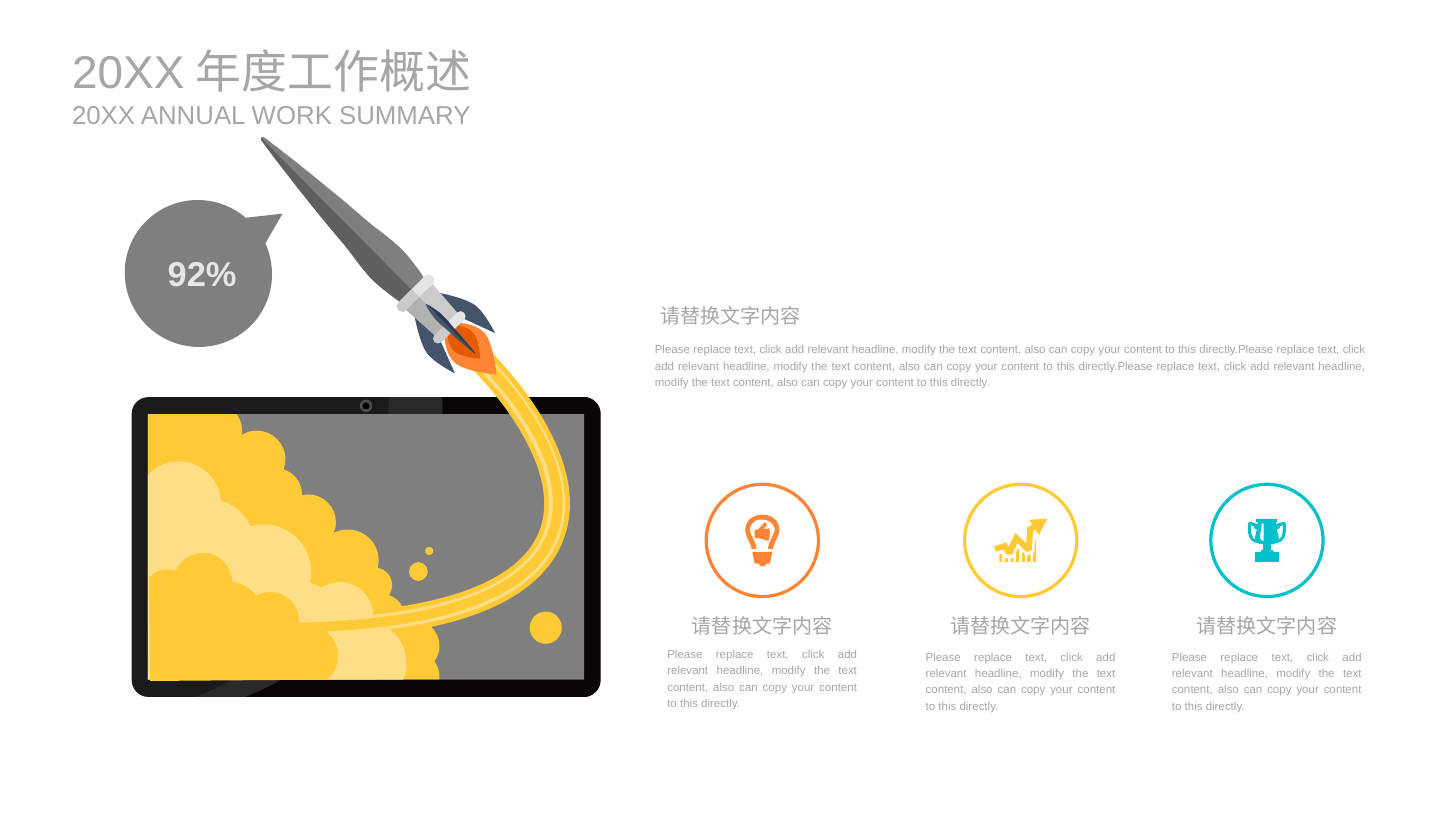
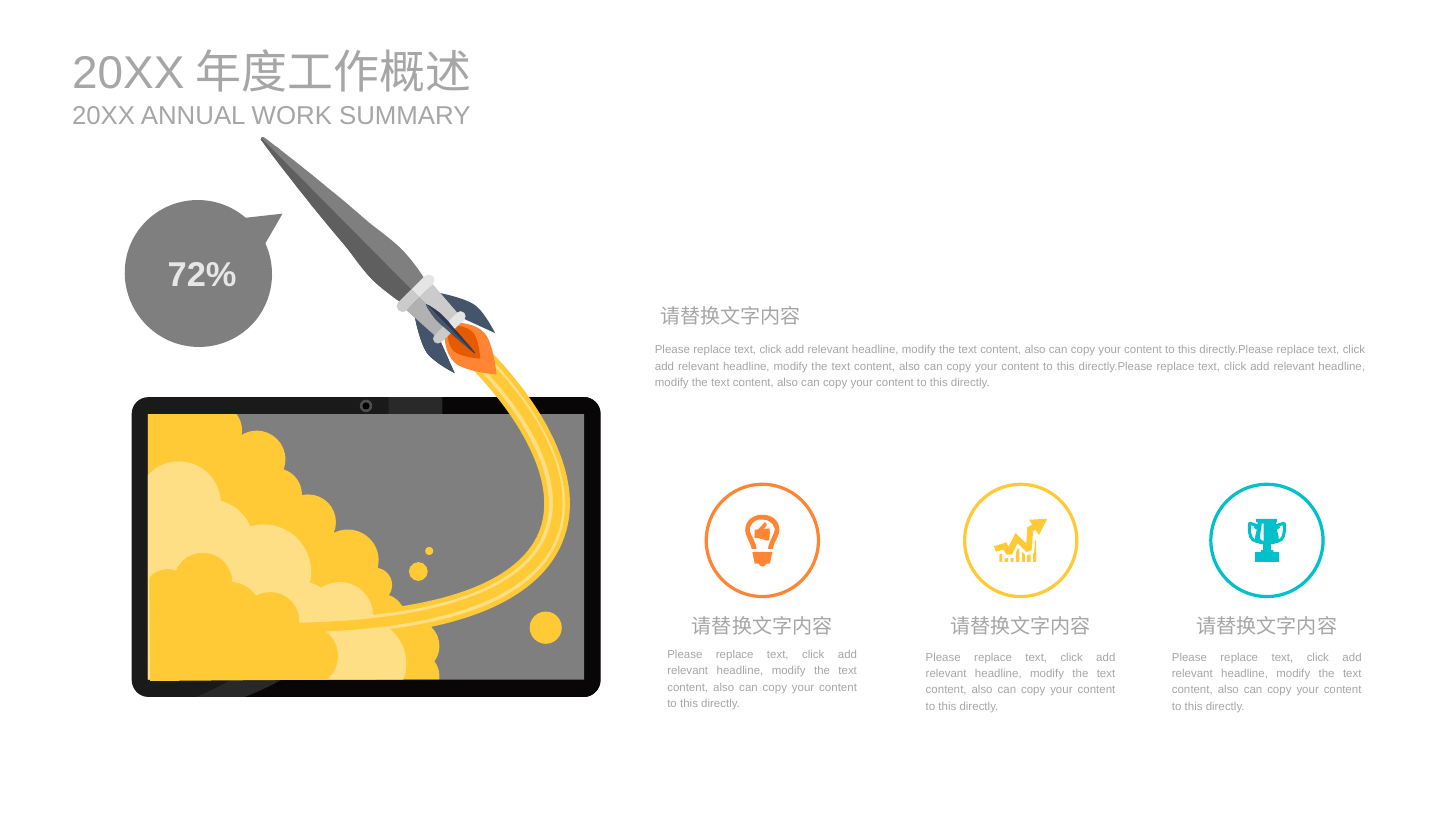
92%: 92% -> 72%
